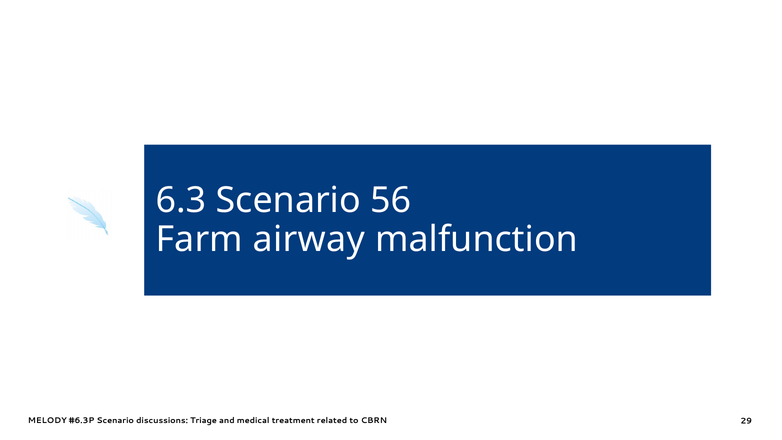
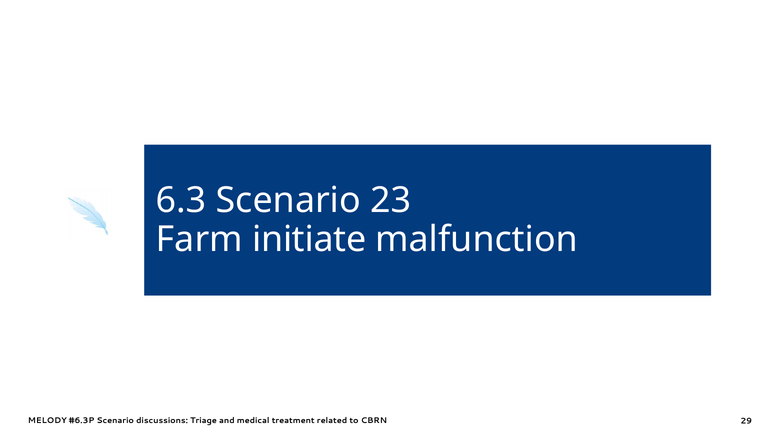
56: 56 -> 23
airway: airway -> initiate
